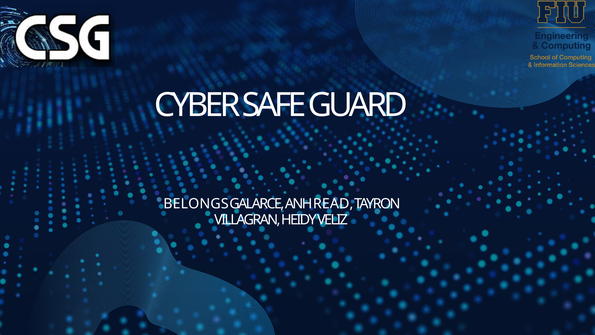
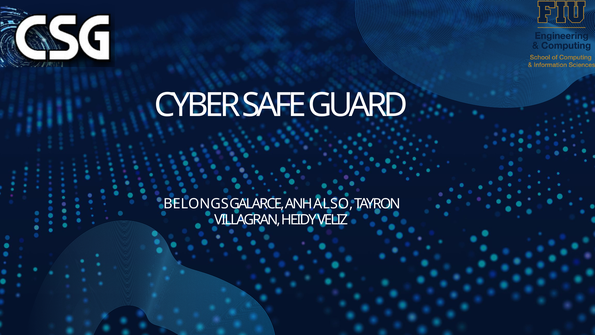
READ: READ -> ALSO
